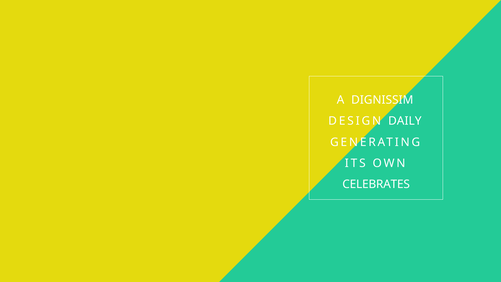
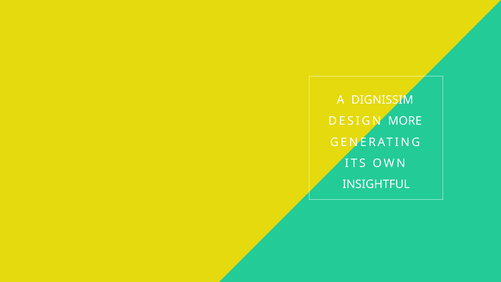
DAILY: DAILY -> MORE
CELEBRATES: CELEBRATES -> INSIGHTFUL
